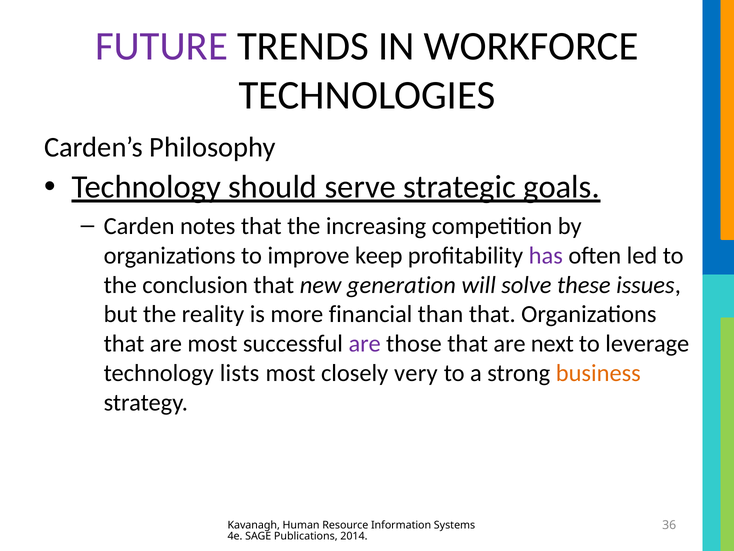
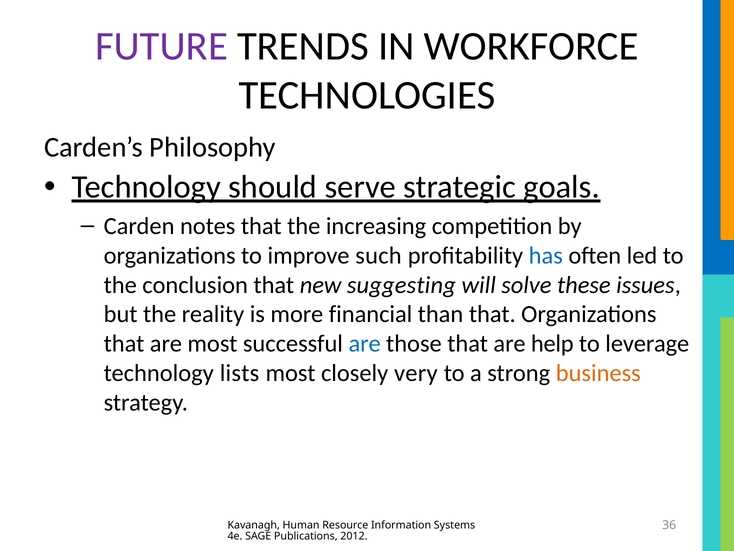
keep: keep -> such
has colour: purple -> blue
generation: generation -> suggesting
are at (365, 343) colour: purple -> blue
next: next -> help
2014: 2014 -> 2012
